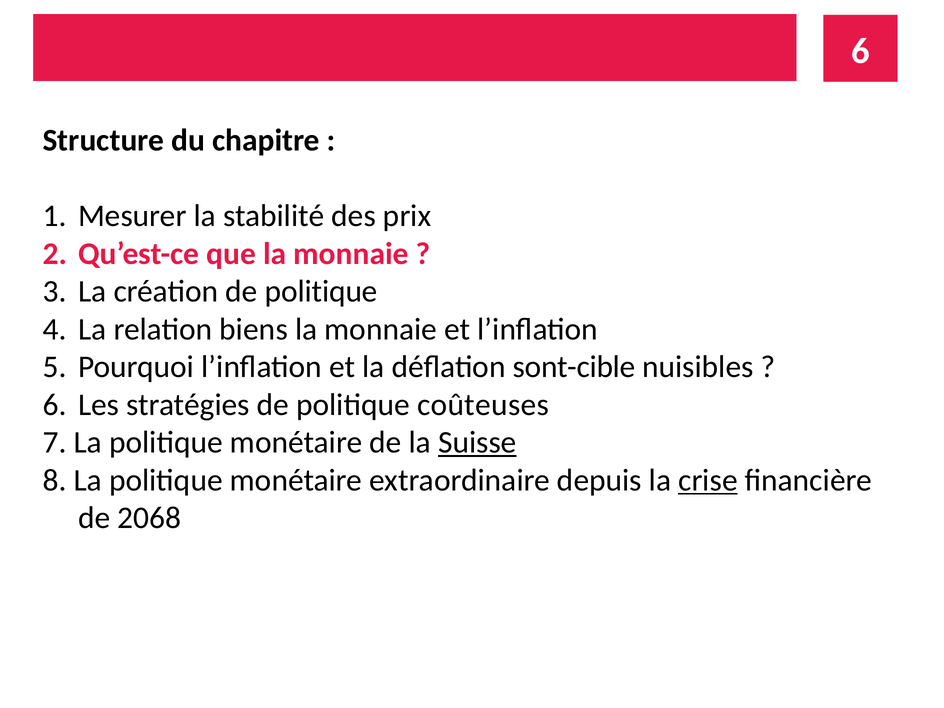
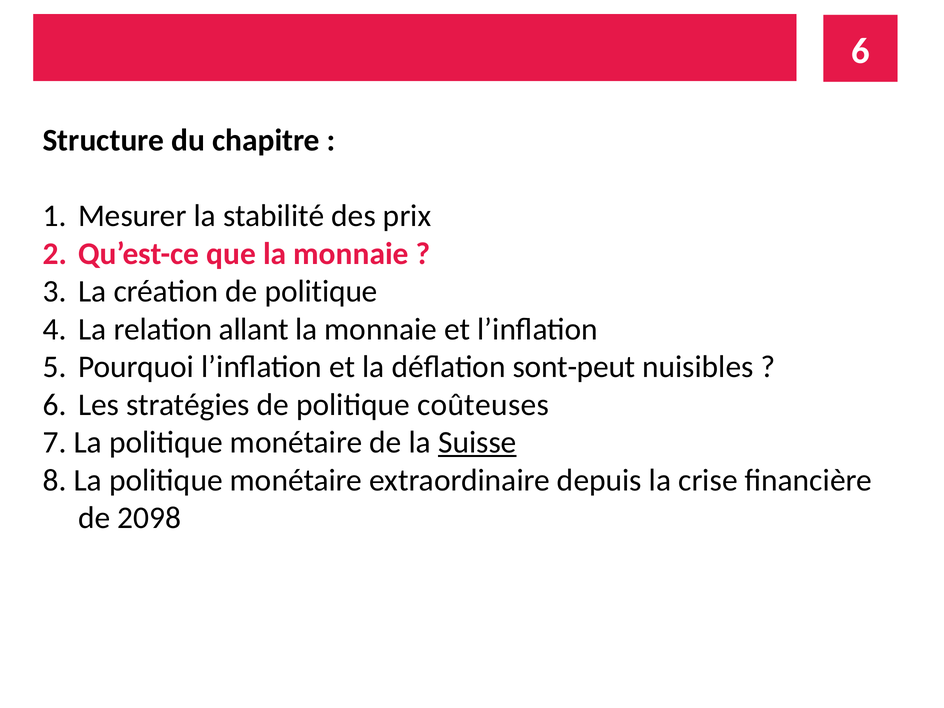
biens: biens -> allant
sont-cible: sont-cible -> sont-peut
crise underline: present -> none
2068: 2068 -> 2098
